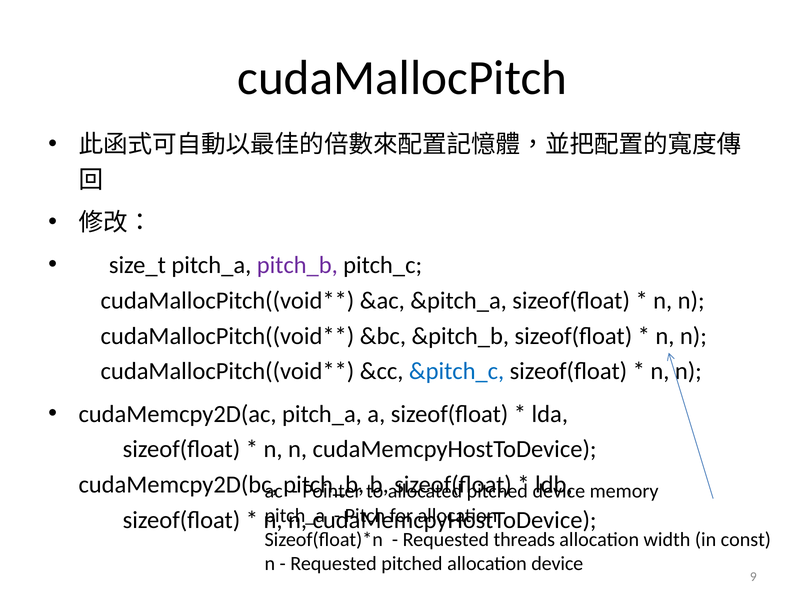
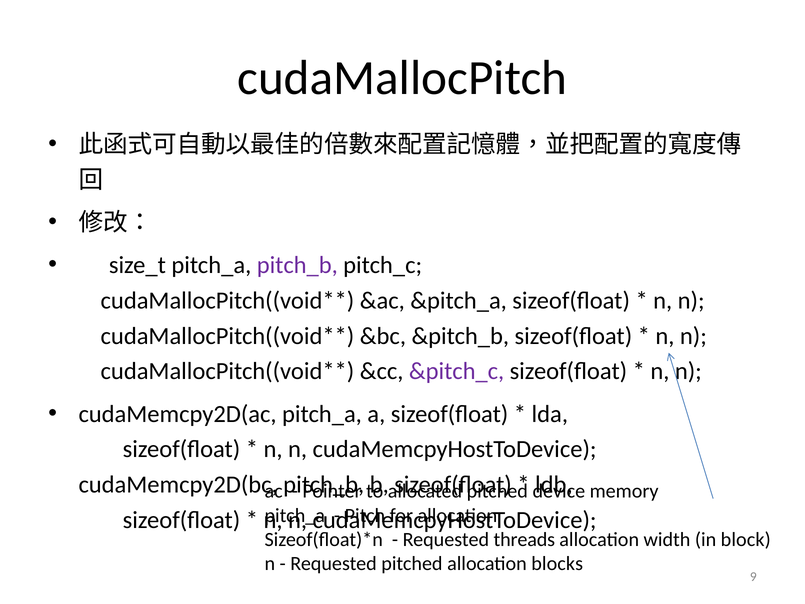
&pitch_c colour: blue -> purple
const: const -> block
allocation device: device -> blocks
